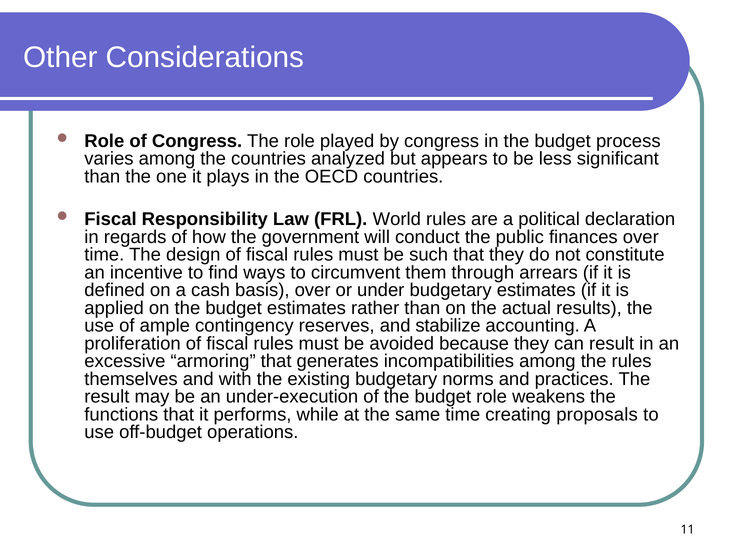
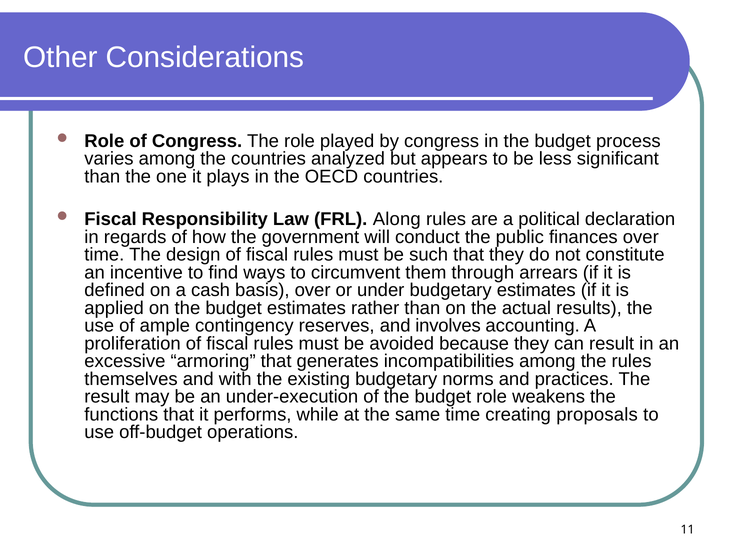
World: World -> Along
stabilize: stabilize -> involves
